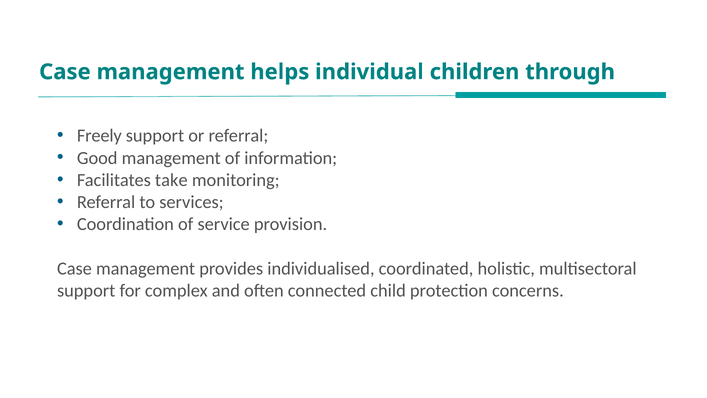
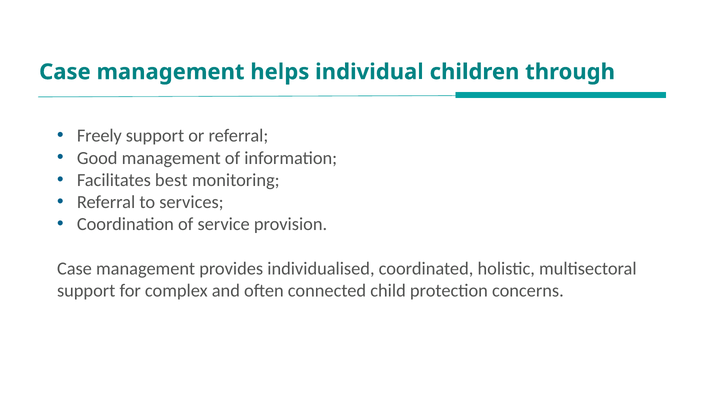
take: take -> best
